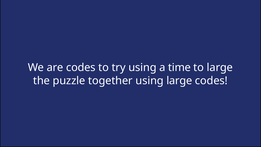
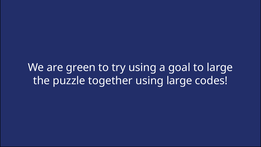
are codes: codes -> green
time: time -> goal
